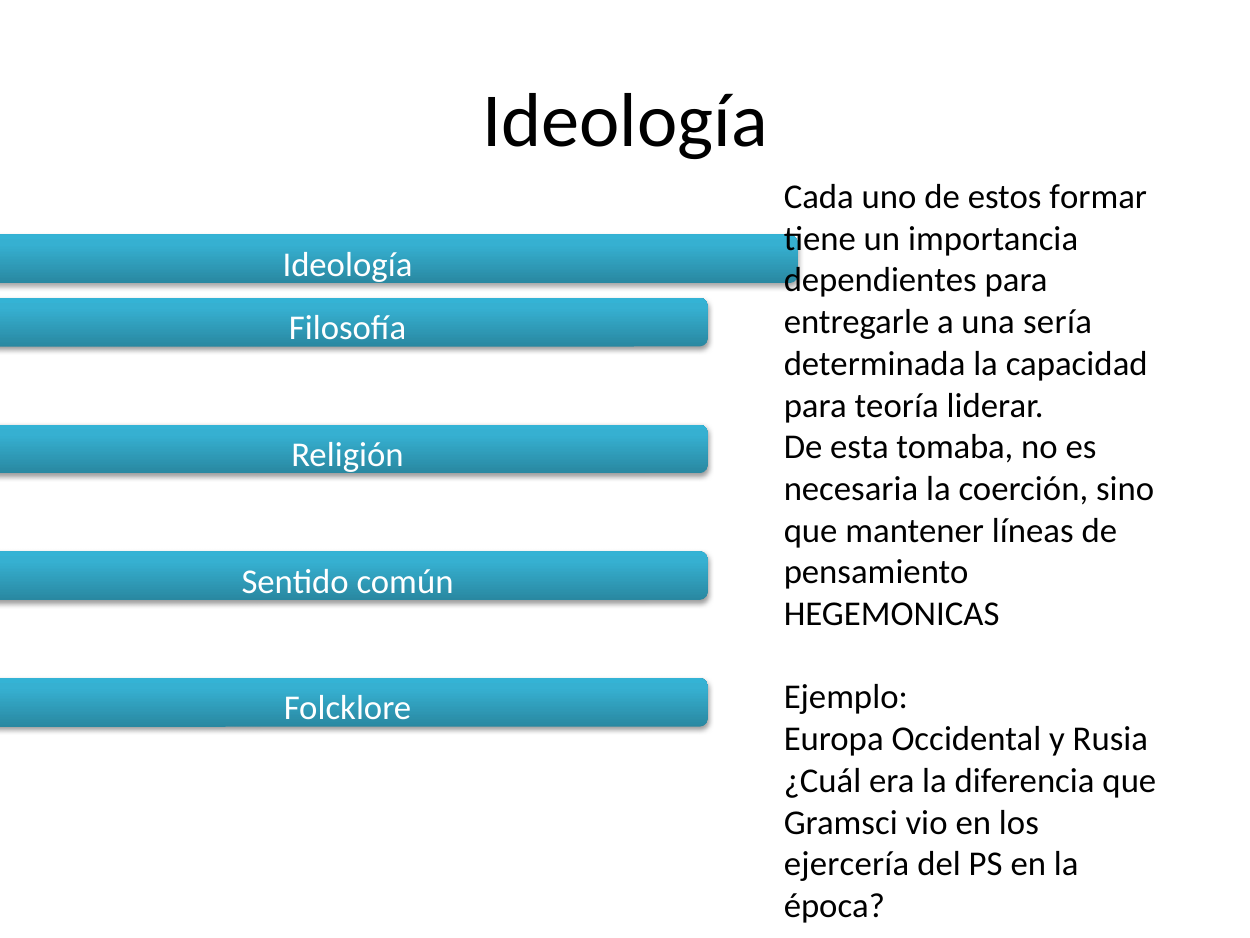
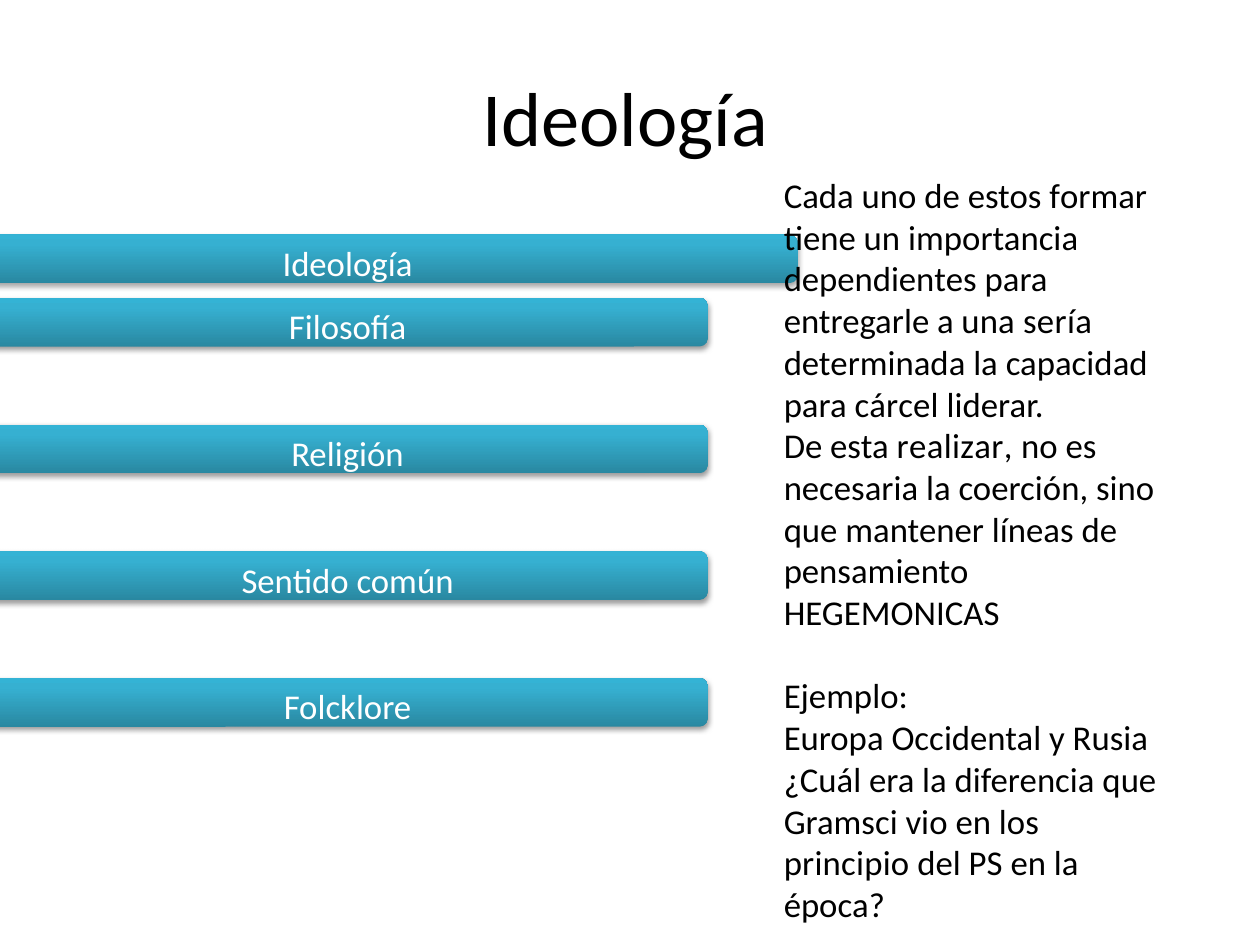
teoría: teoría -> cárcel
tomaba: tomaba -> realizar
ejercería: ejercería -> principio
